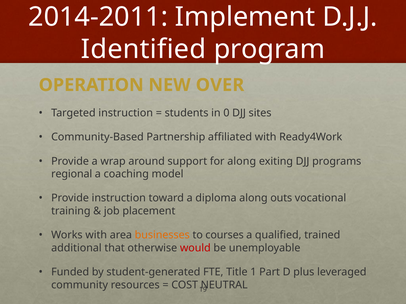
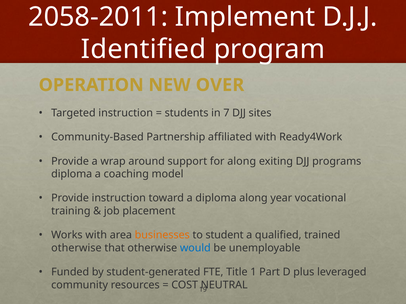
2014-2011: 2014-2011 -> 2058-2011
0: 0 -> 7
regional at (72, 174): regional -> diploma
outs: outs -> year
courses: courses -> student
additional at (76, 248): additional -> otherwise
would colour: red -> blue
